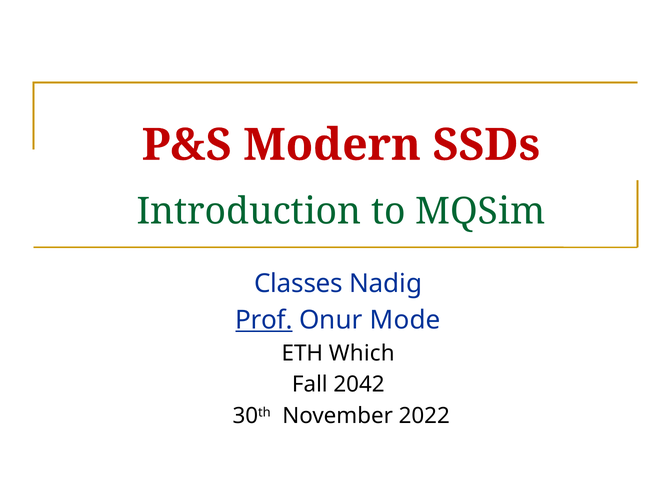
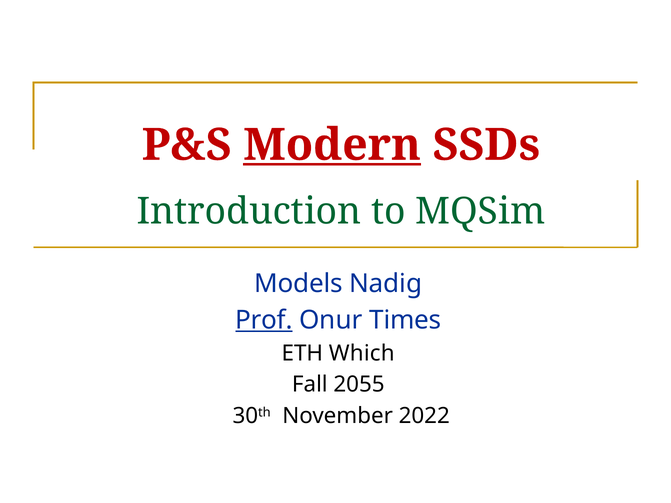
Modern underline: none -> present
Classes: Classes -> Models
Mode: Mode -> Times
2042: 2042 -> 2055
